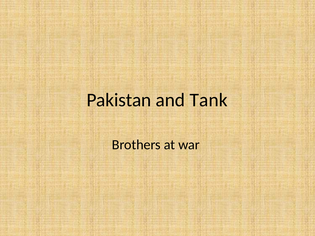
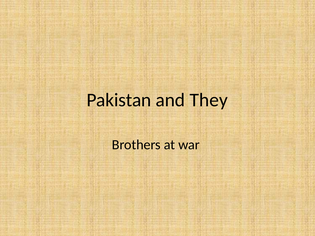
Tank: Tank -> They
